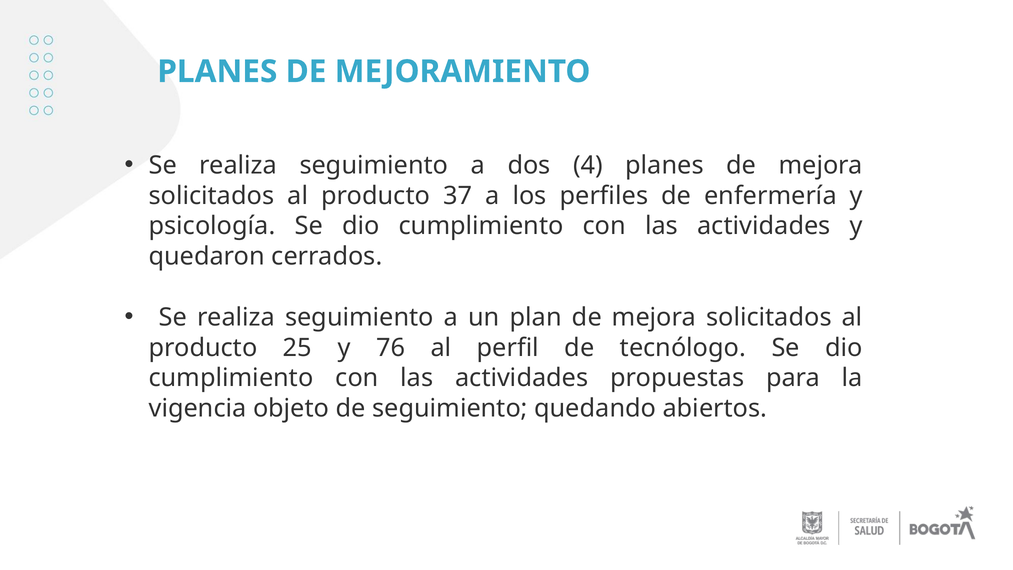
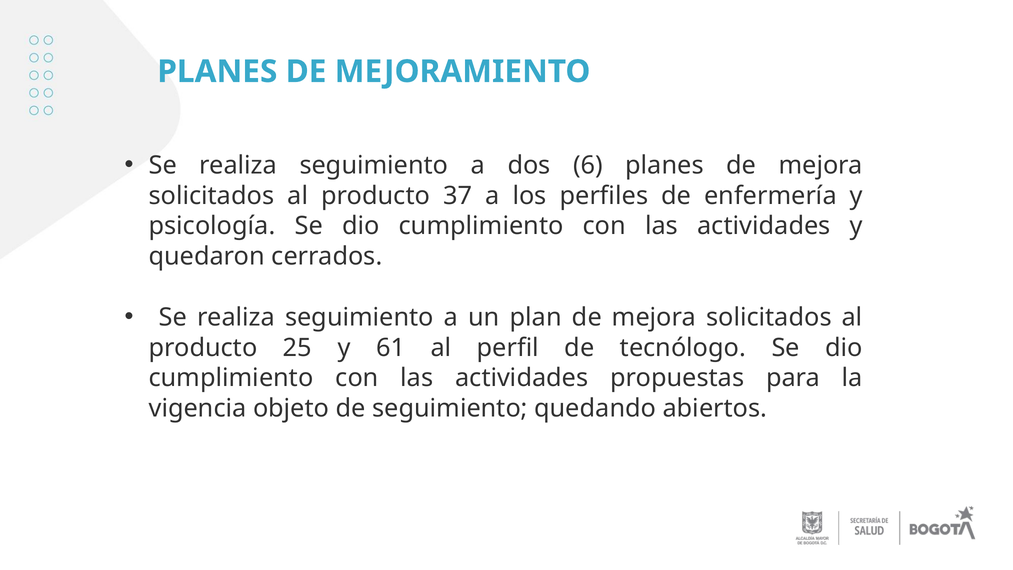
4: 4 -> 6
76: 76 -> 61
